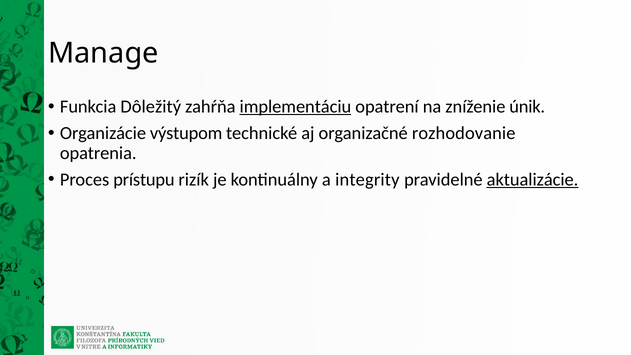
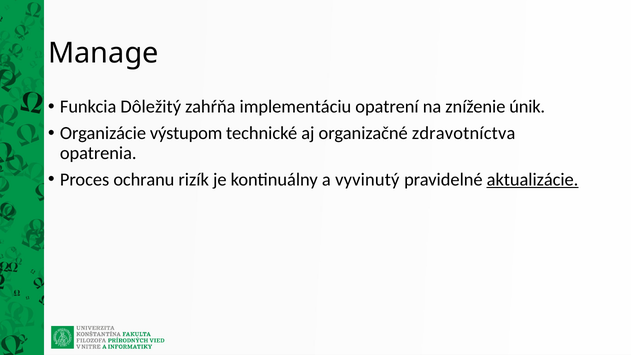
implementáciu underline: present -> none
rozhodovanie: rozhodovanie -> zdravotníctva
prístupu: prístupu -> ochranu
integrity: integrity -> vyvinutý
